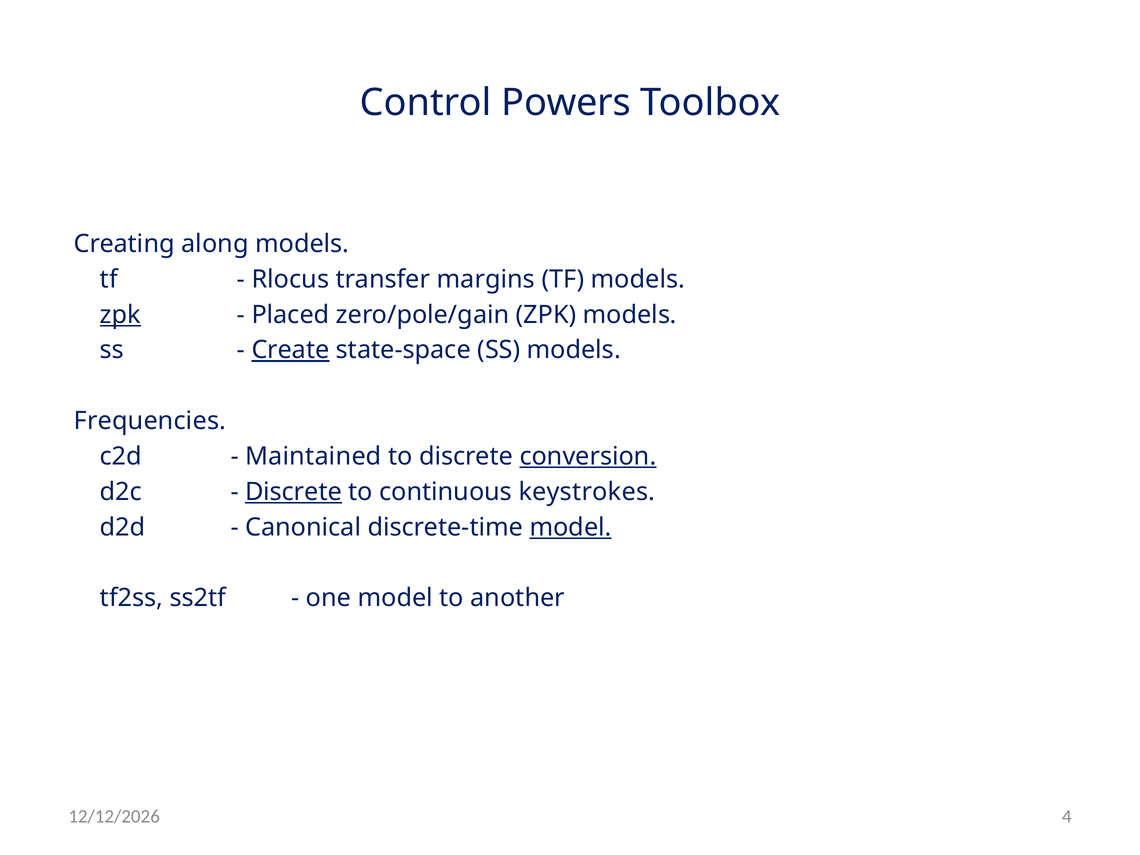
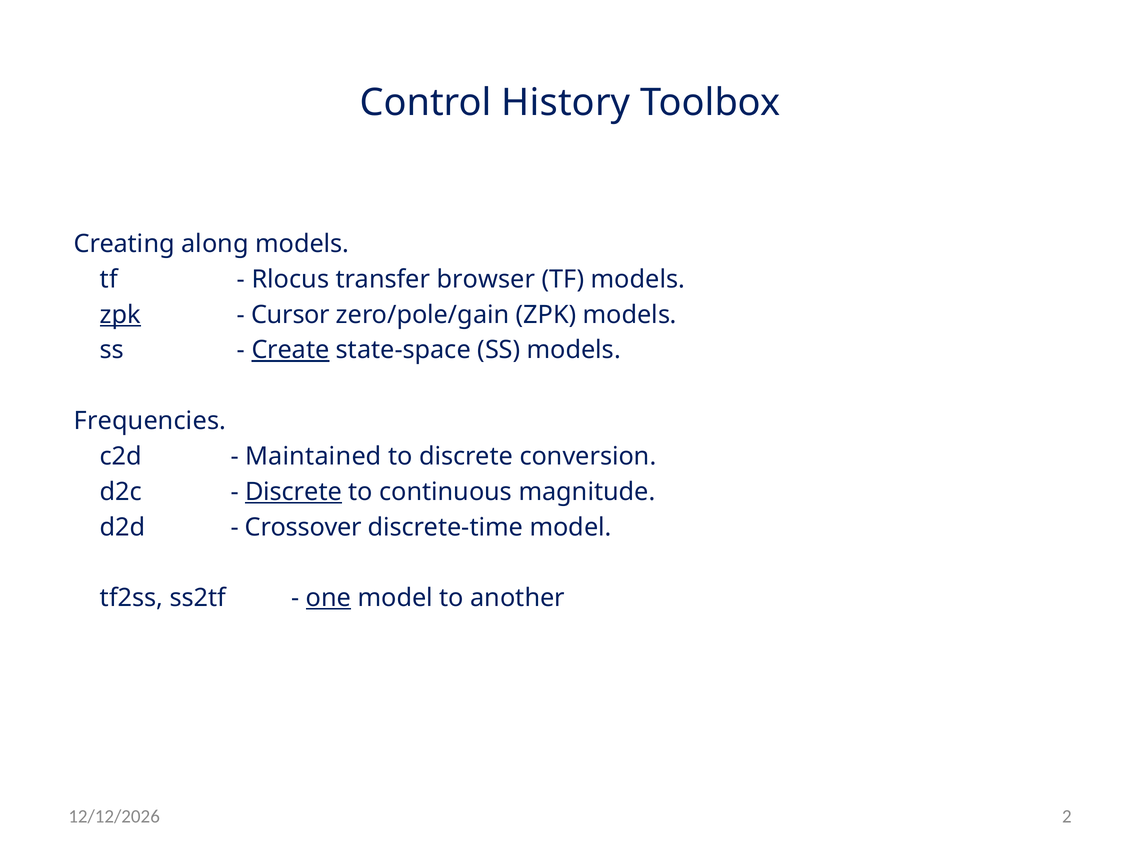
Powers: Powers -> History
margins: margins -> browser
Placed: Placed -> Cursor
conversion underline: present -> none
keystrokes: keystrokes -> magnitude
Canonical: Canonical -> Crossover
model at (571, 527) underline: present -> none
one underline: none -> present
4: 4 -> 2
